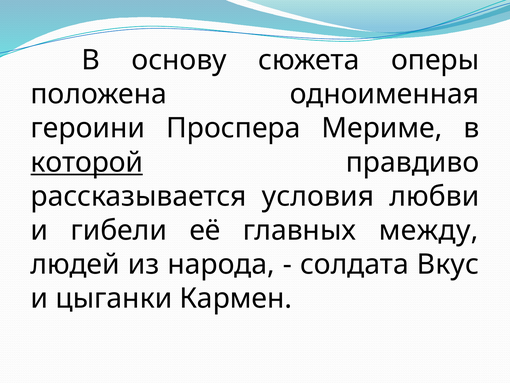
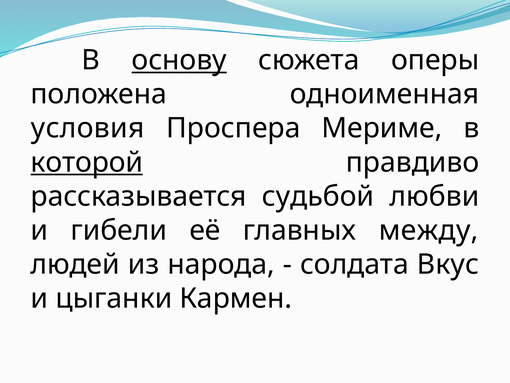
основу underline: none -> present
героини: героини -> условия
условия: условия -> судьбой
